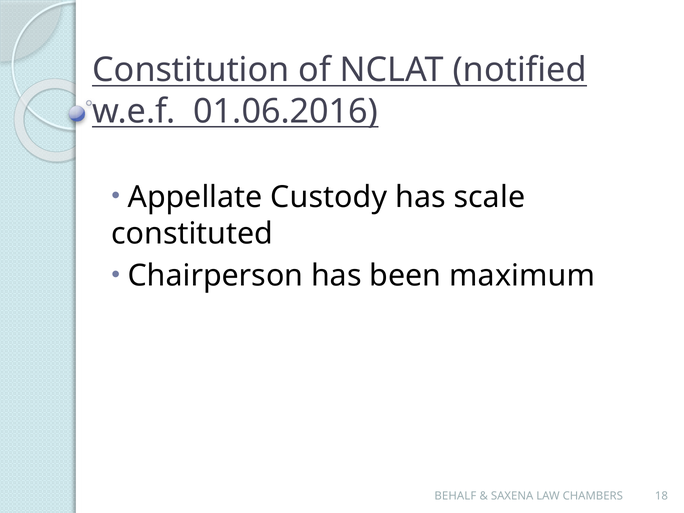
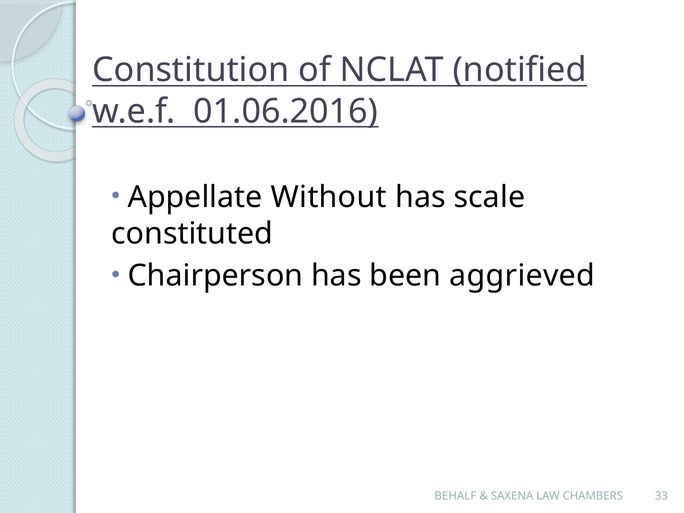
Custody: Custody -> Without
maximum: maximum -> aggrieved
18: 18 -> 33
